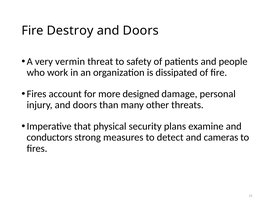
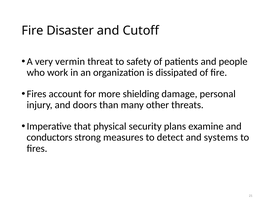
Destroy: Destroy -> Disaster
Doors at (141, 31): Doors -> Cutoff
designed: designed -> shielding
cameras: cameras -> systems
